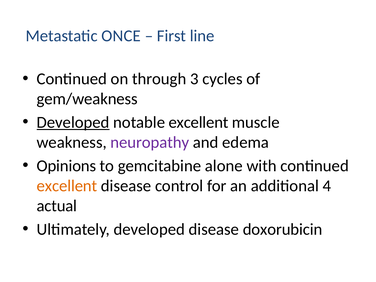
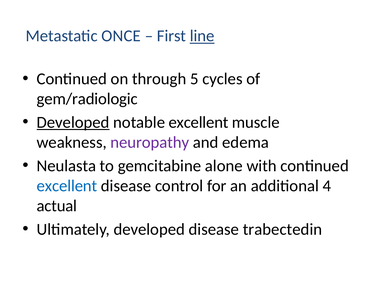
line underline: none -> present
3: 3 -> 5
gem/weakness: gem/weakness -> gem/radiologic
Opinions: Opinions -> Neulasta
excellent at (67, 186) colour: orange -> blue
doxorubicin: doxorubicin -> trabectedin
